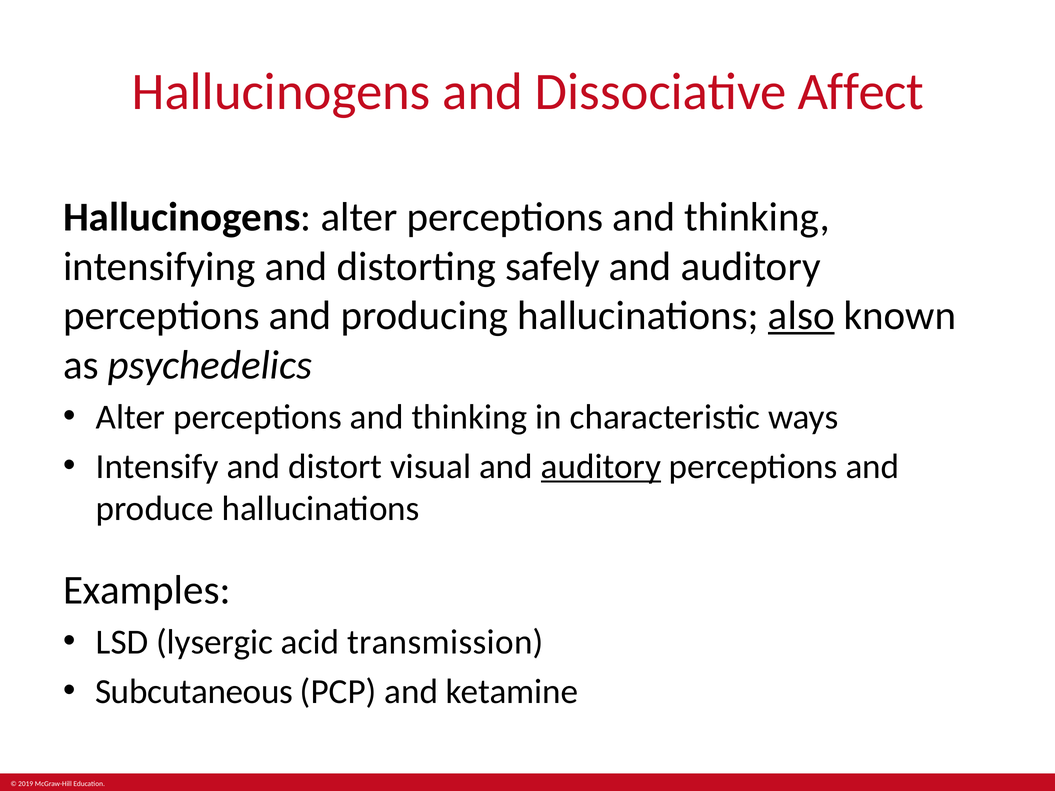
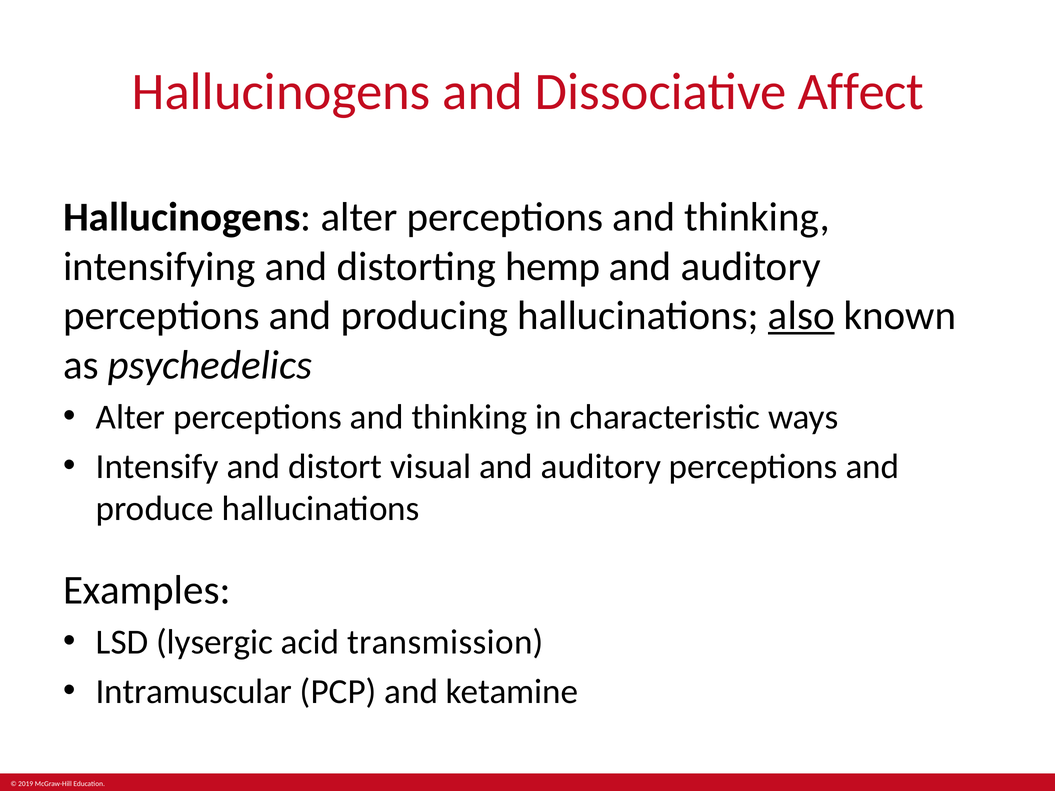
safely: safely -> hemp
auditory at (601, 467) underline: present -> none
Subcutaneous: Subcutaneous -> Intramuscular
